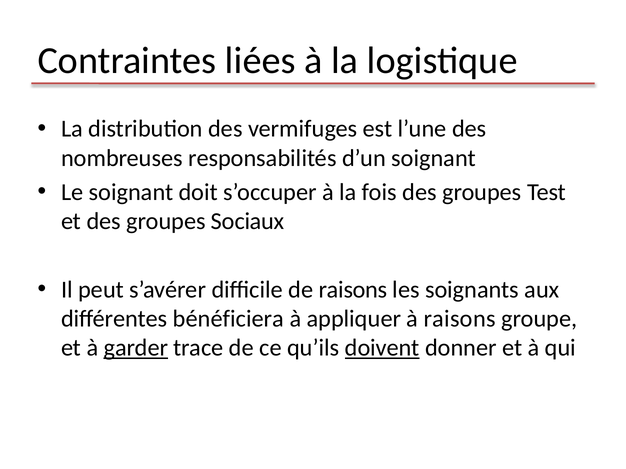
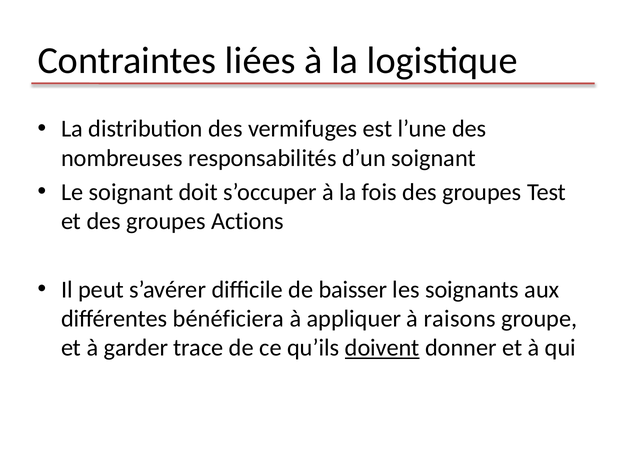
Sociaux: Sociaux -> Actions
de raisons: raisons -> baisser
garder underline: present -> none
